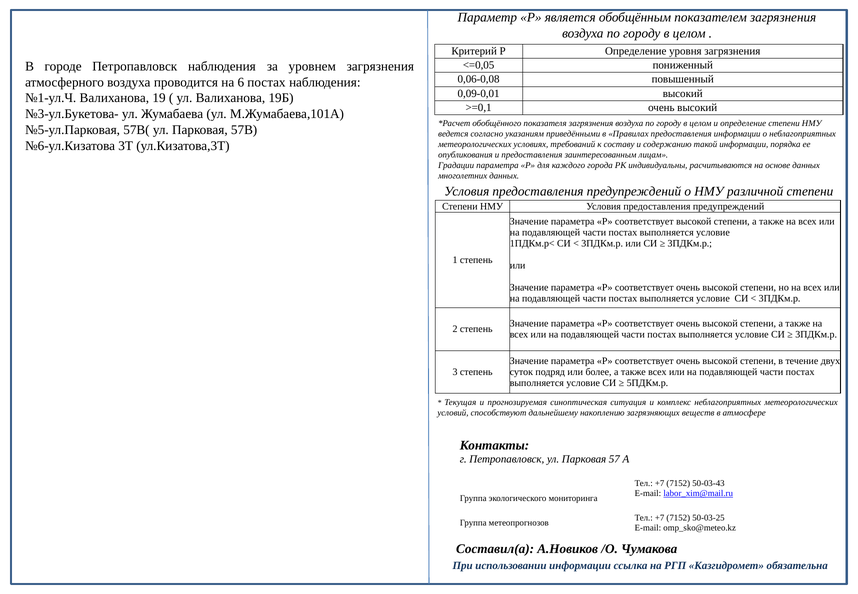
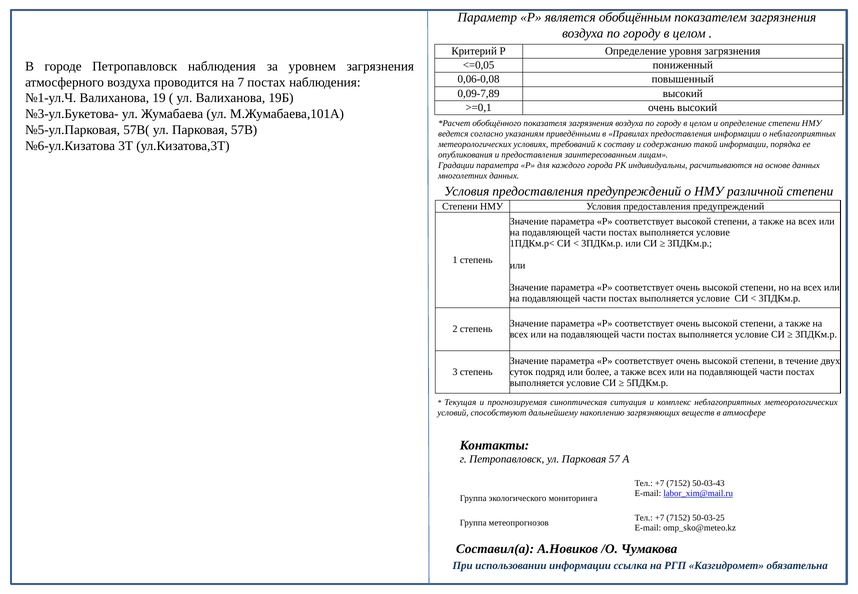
6: 6 -> 7
0,09-0,01: 0,09-0,01 -> 0,09-7,89
